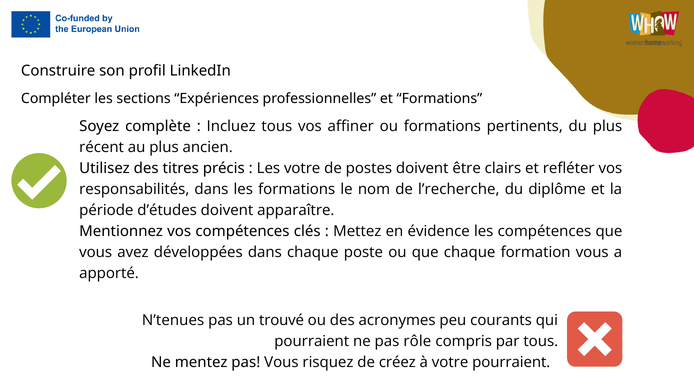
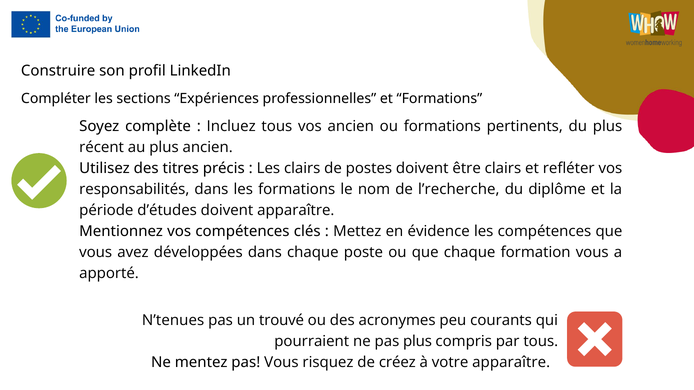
vos affiner: affiner -> ancien
Les votre: votre -> clairs
pas rôle: rôle -> plus
votre pourraient: pourraient -> apparaître
